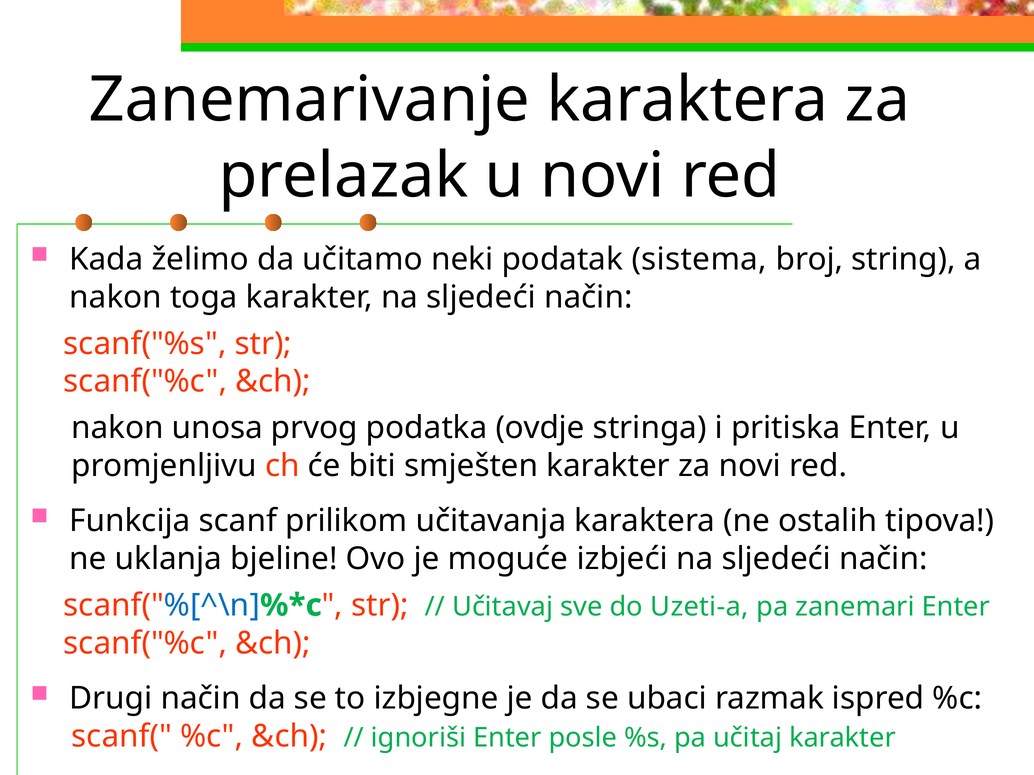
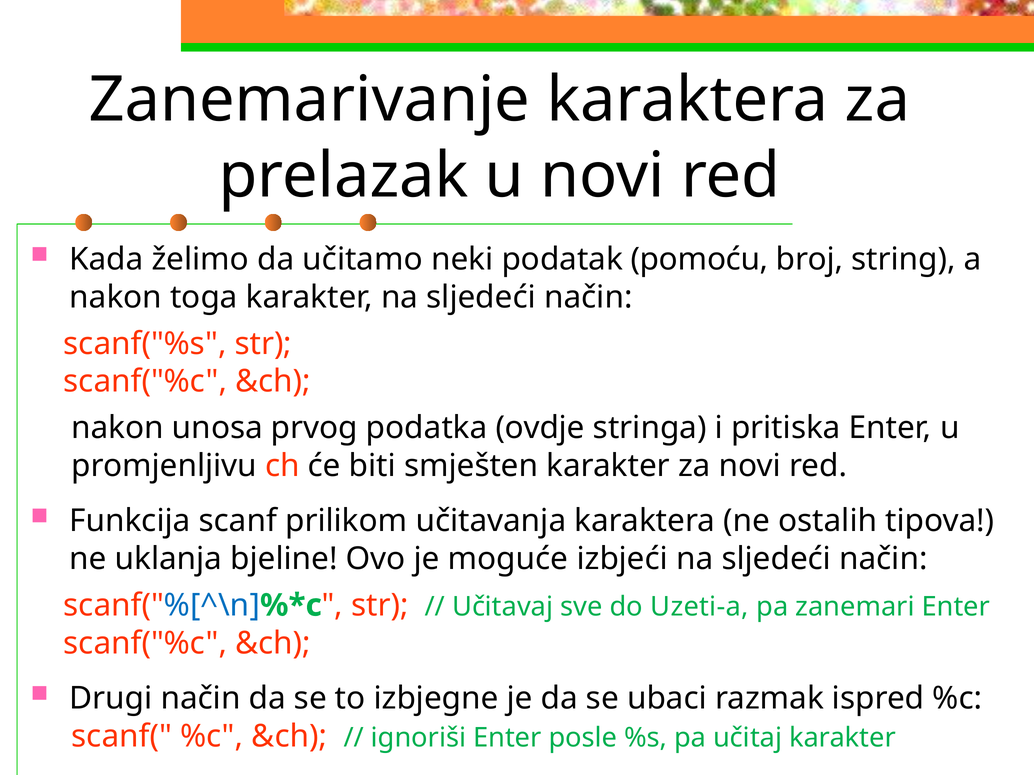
sistema: sistema -> pomoću
